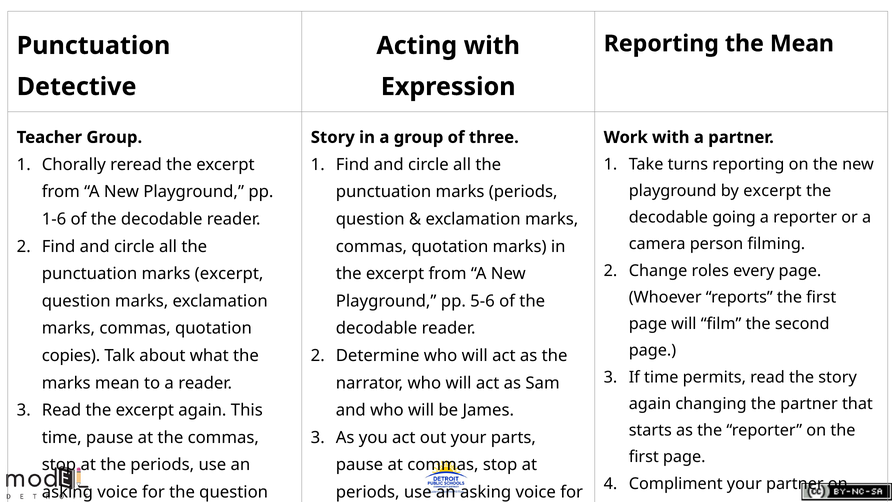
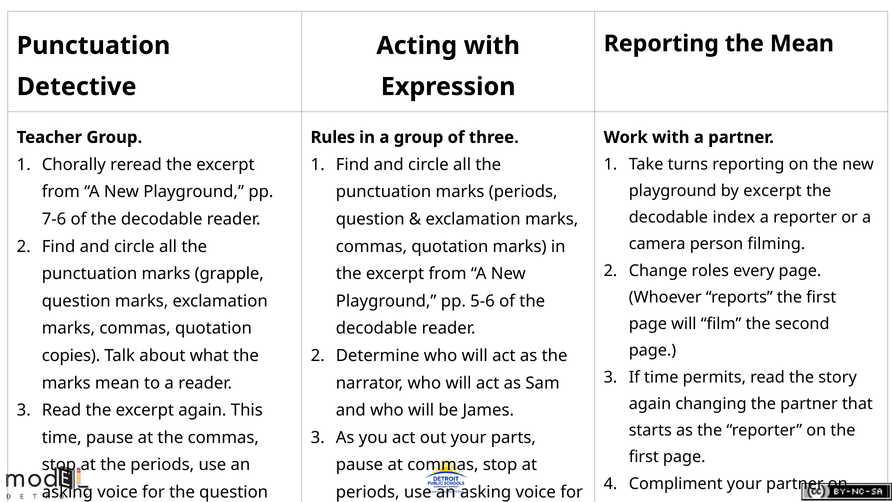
Story at (333, 137): Story -> Rules
going: going -> index
1-6: 1-6 -> 7-6
marks excerpt: excerpt -> grapple
